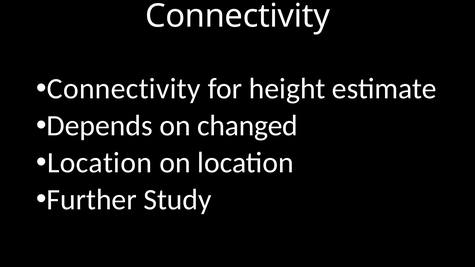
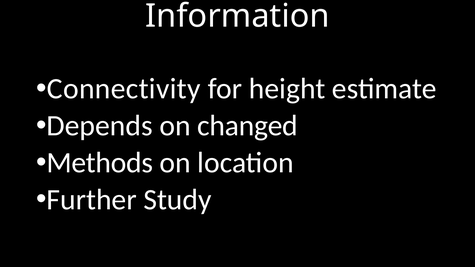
Connectivity at (238, 16): Connectivity -> Information
Location at (99, 163): Location -> Methods
